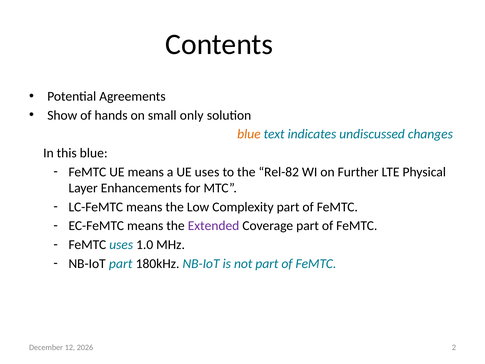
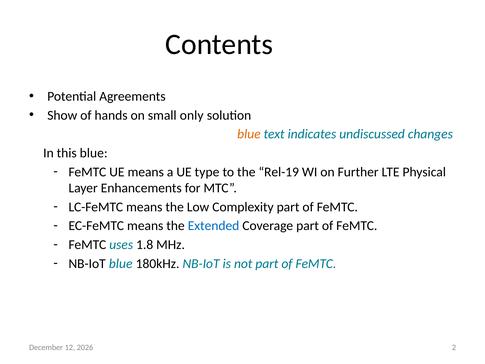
UE uses: uses -> type
Rel-82: Rel-82 -> Rel-19
Extended colour: purple -> blue
1.0: 1.0 -> 1.8
NB-IoT part: part -> blue
